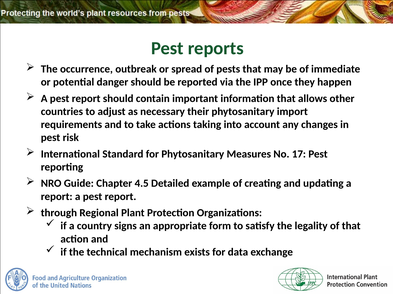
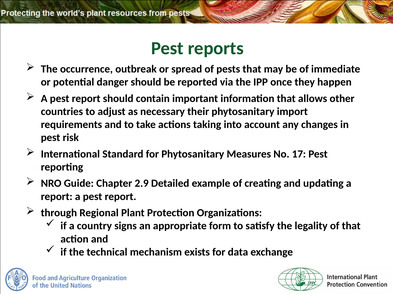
4.5: 4.5 -> 2.9
